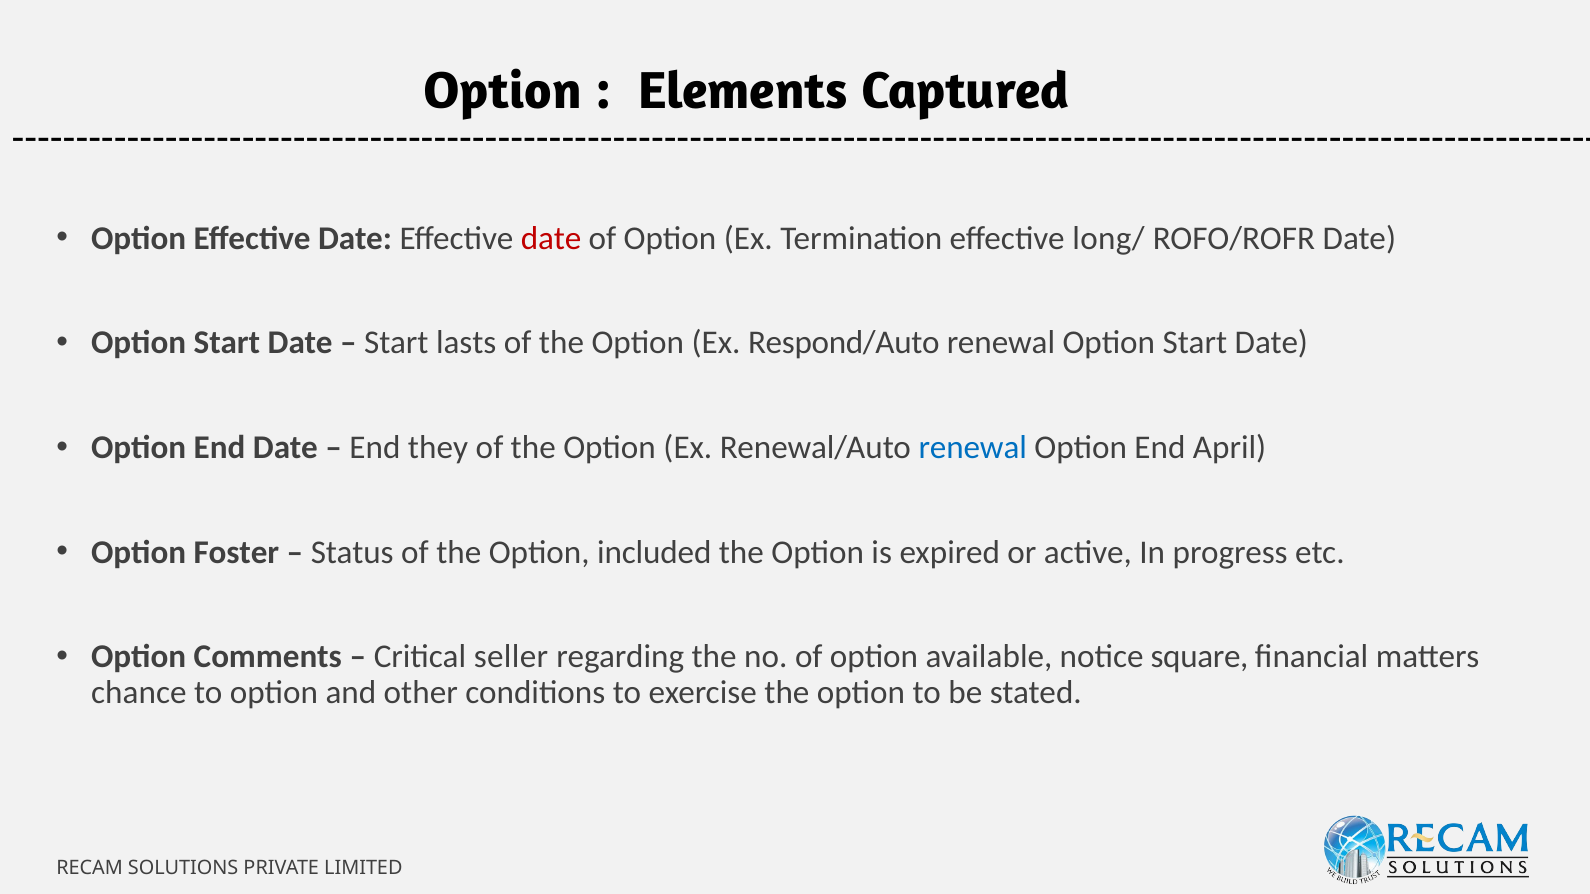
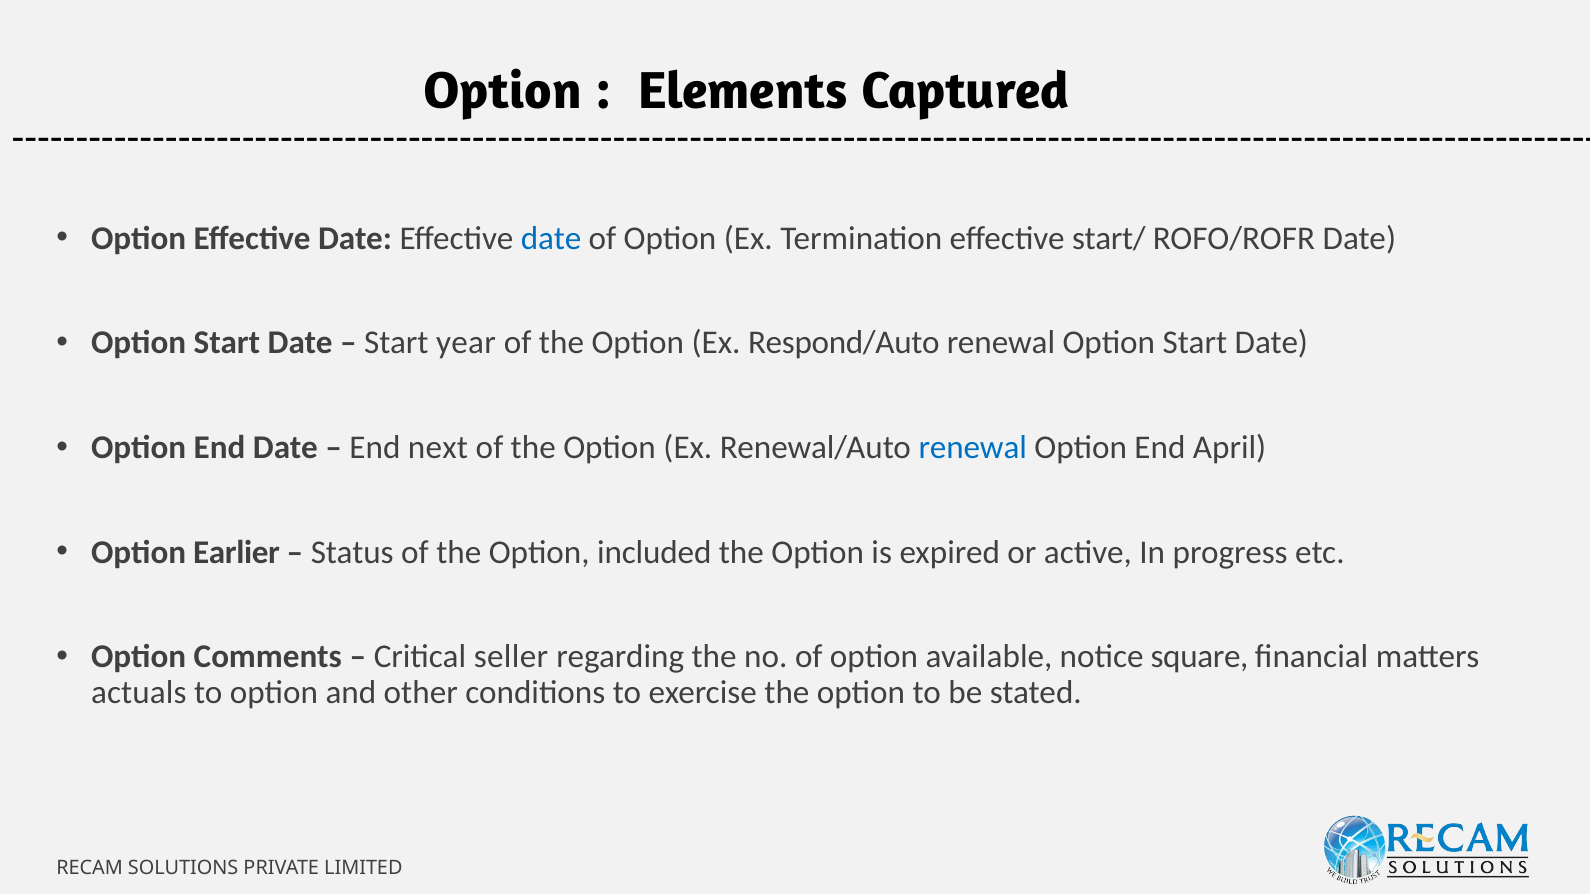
date at (551, 238) colour: red -> blue
long/: long/ -> start/
lasts: lasts -> year
they: they -> next
Foster: Foster -> Earlier
chance: chance -> actuals
